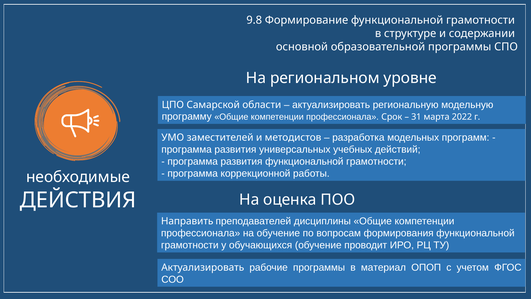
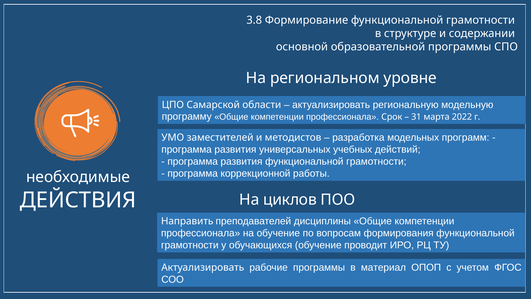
9.8: 9.8 -> 3.8
оценка: оценка -> циклов
